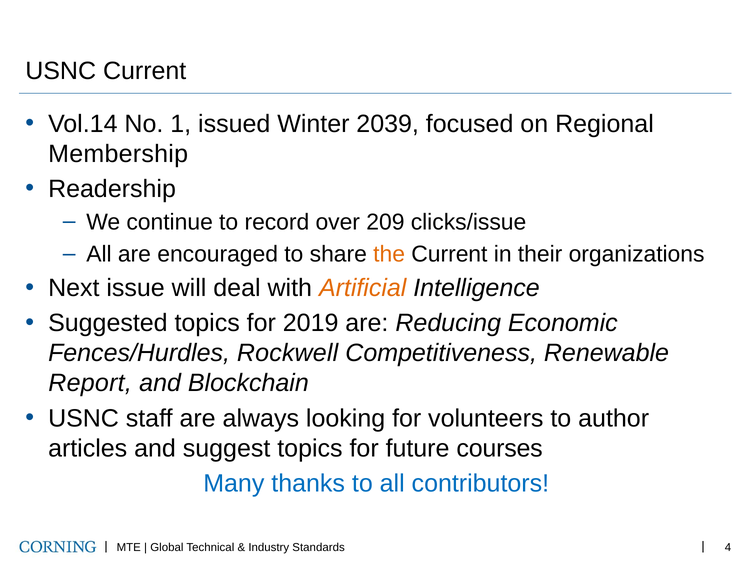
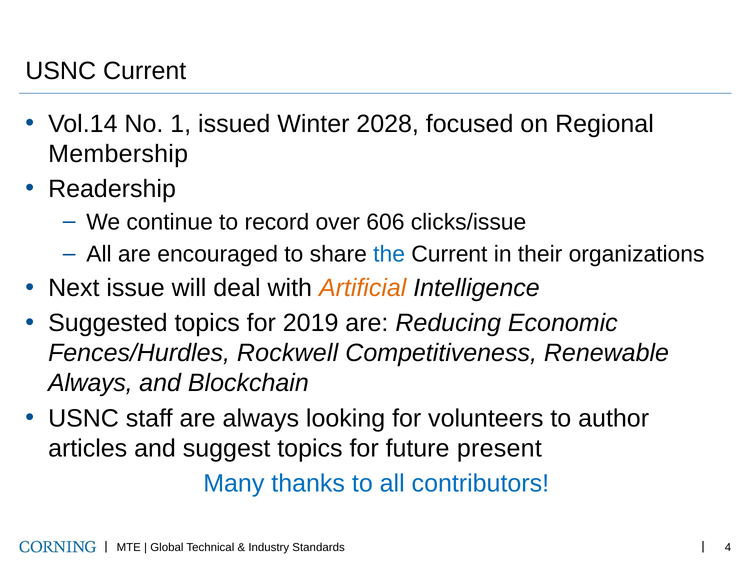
2039: 2039 -> 2028
209: 209 -> 606
the colour: orange -> blue
Report at (90, 383): Report -> Always
courses: courses -> present
